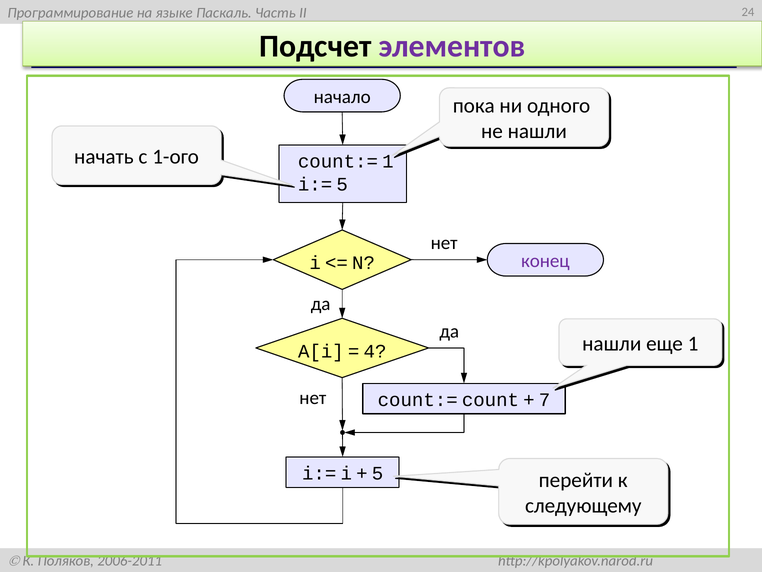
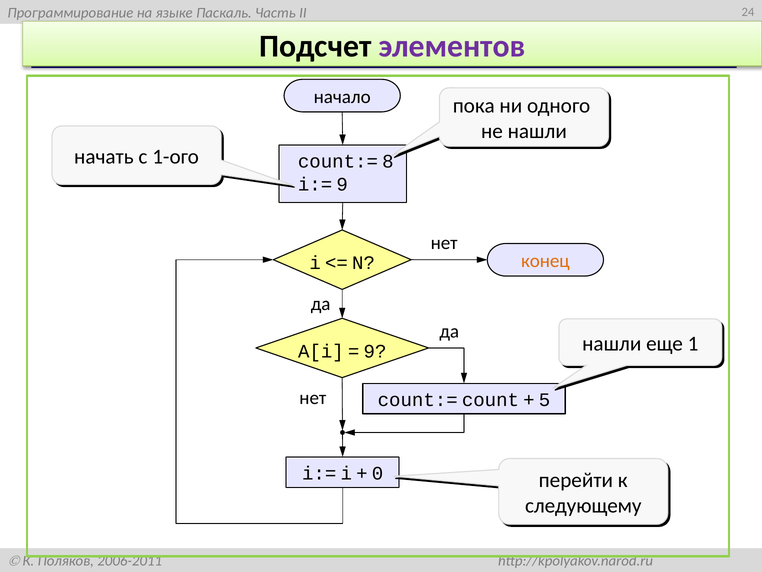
count:= 1: 1 -> 8
i:= 5: 5 -> 9
конец colour: purple -> orange
4 at (375, 351): 4 -> 9
7: 7 -> 5
5 at (378, 473): 5 -> 0
